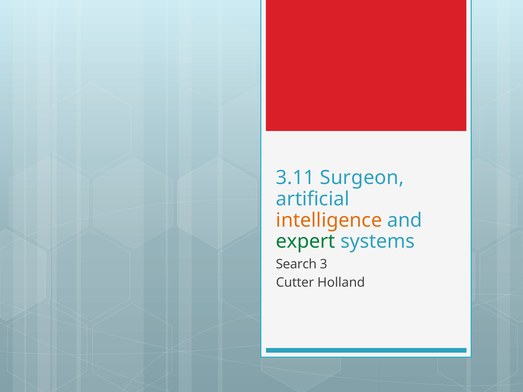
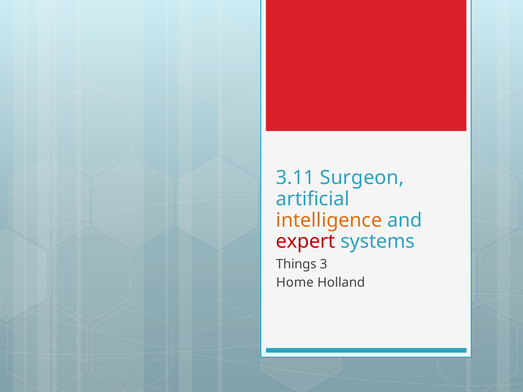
expert colour: green -> red
Search: Search -> Things
Cutter: Cutter -> Home
